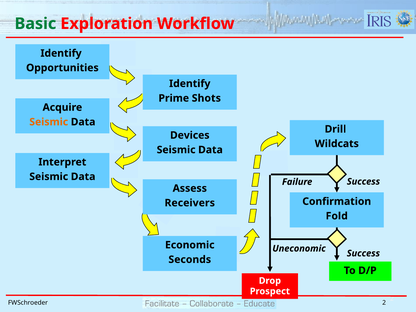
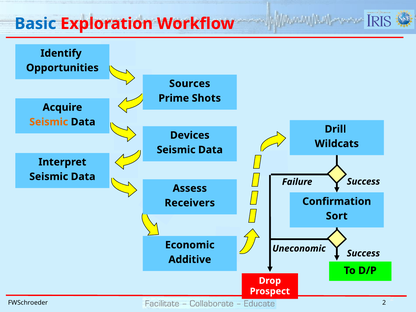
Basic colour: green -> blue
Identify at (190, 84): Identify -> Sources
Fold: Fold -> Sort
Seconds: Seconds -> Additive
